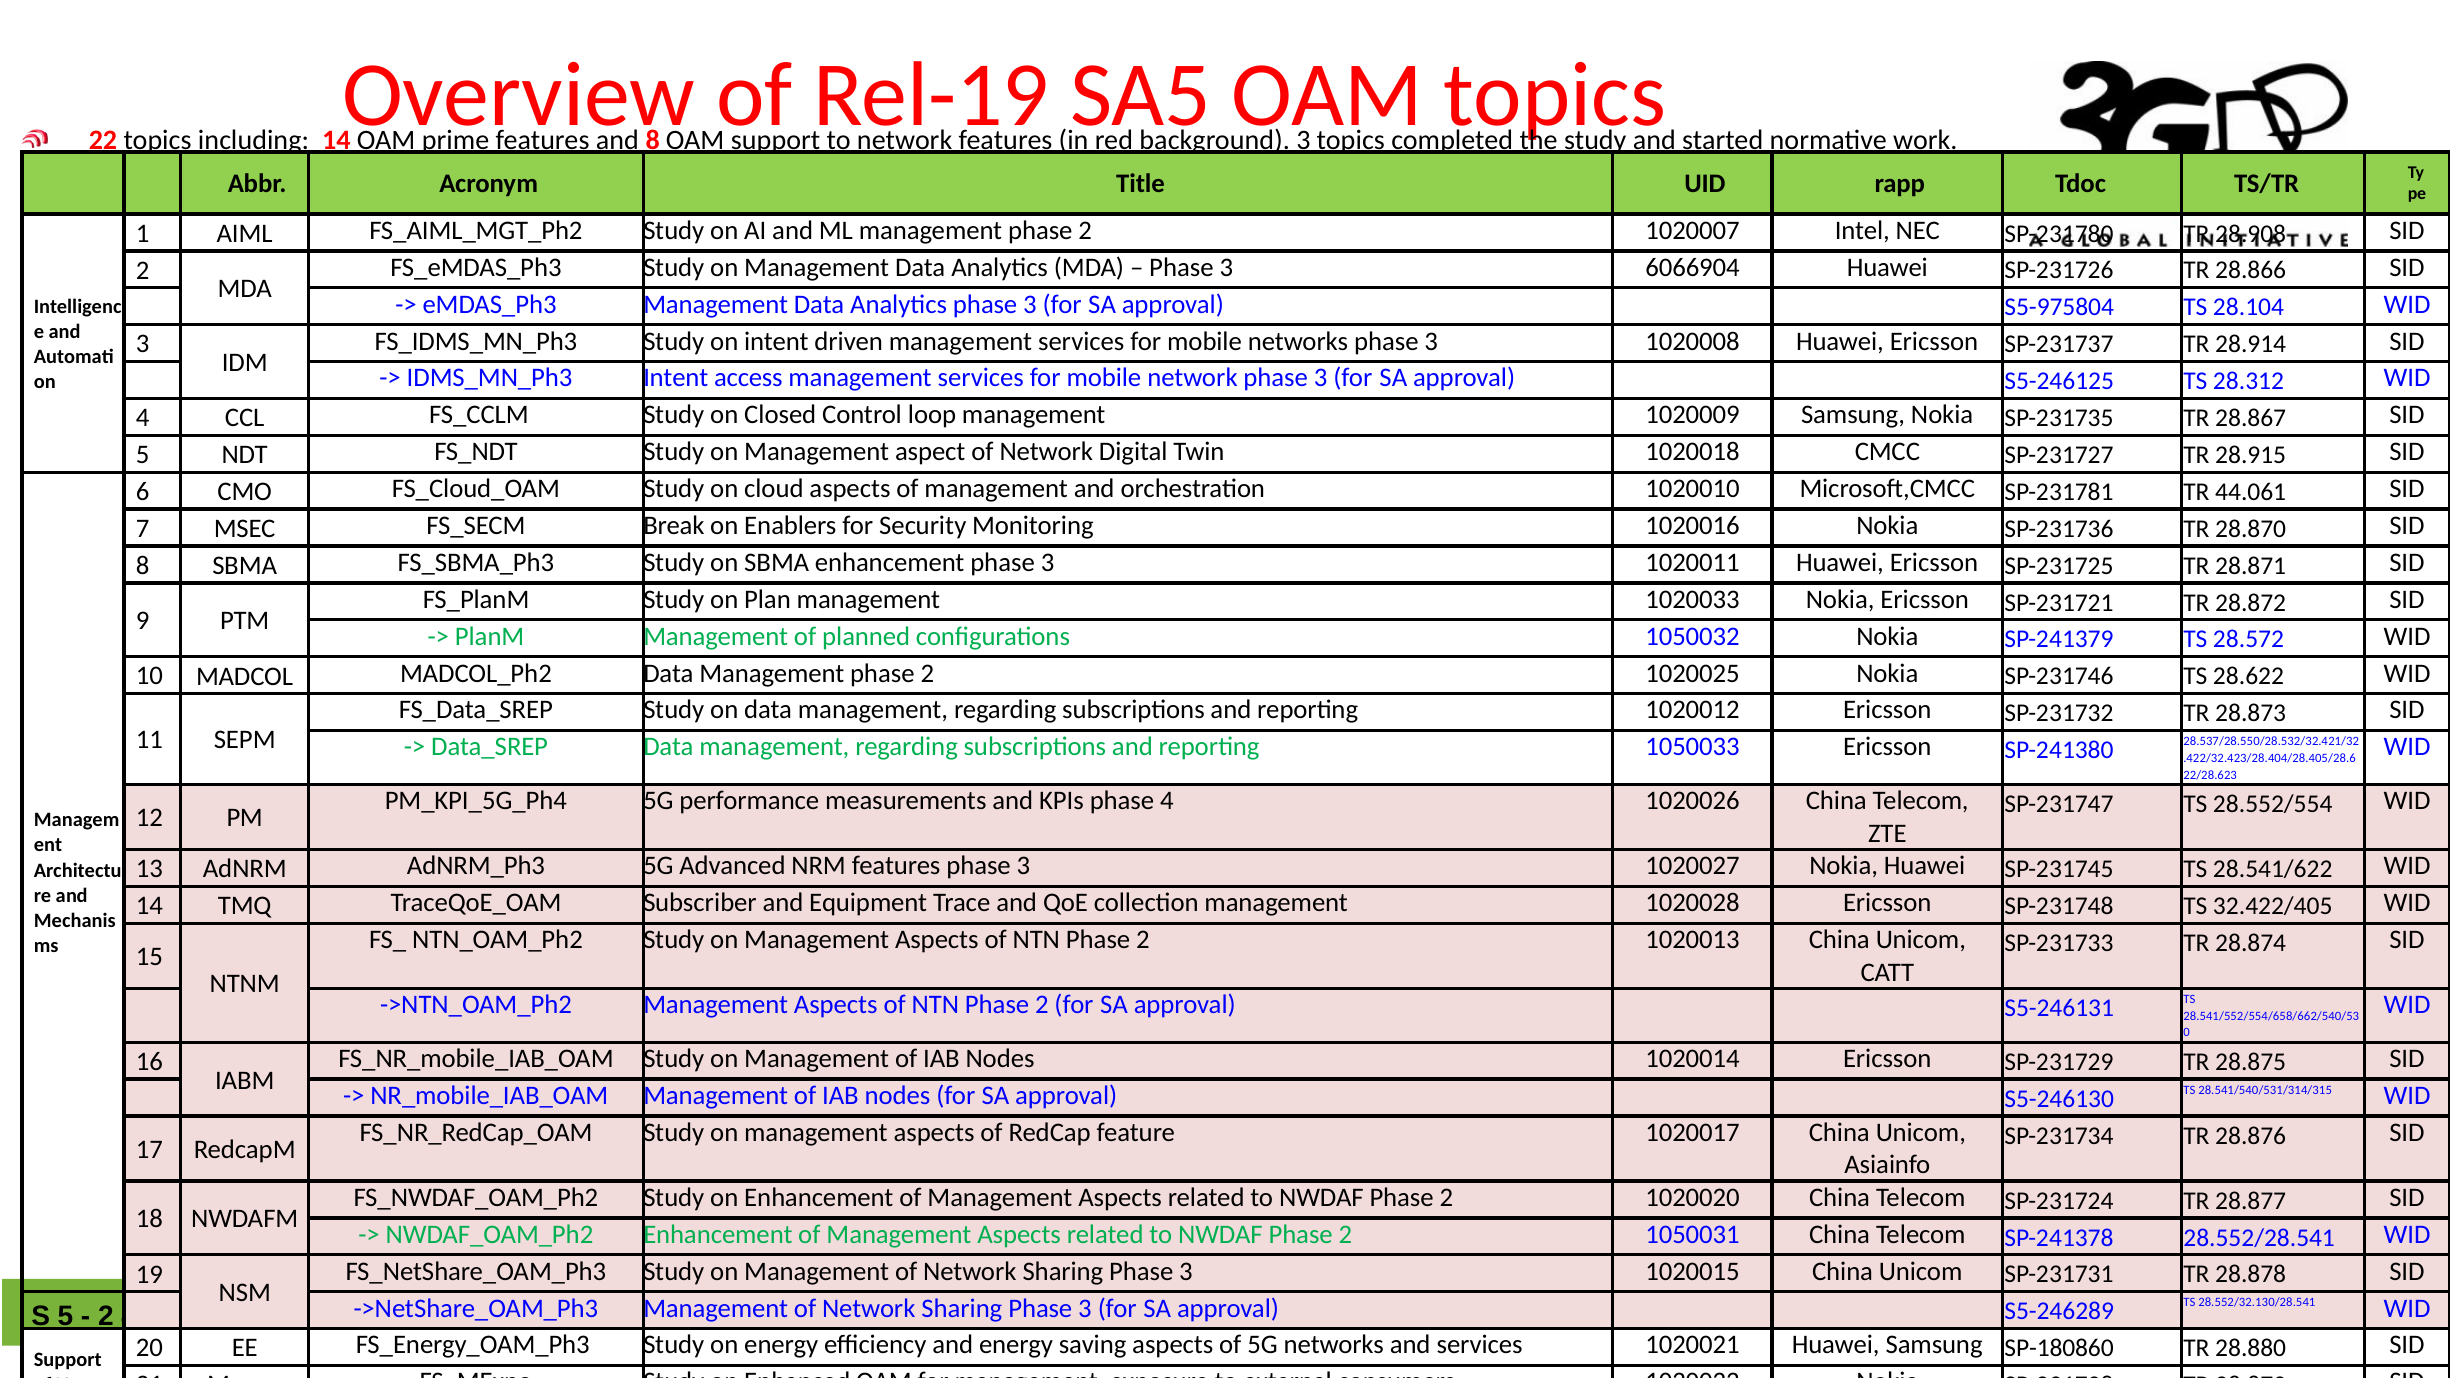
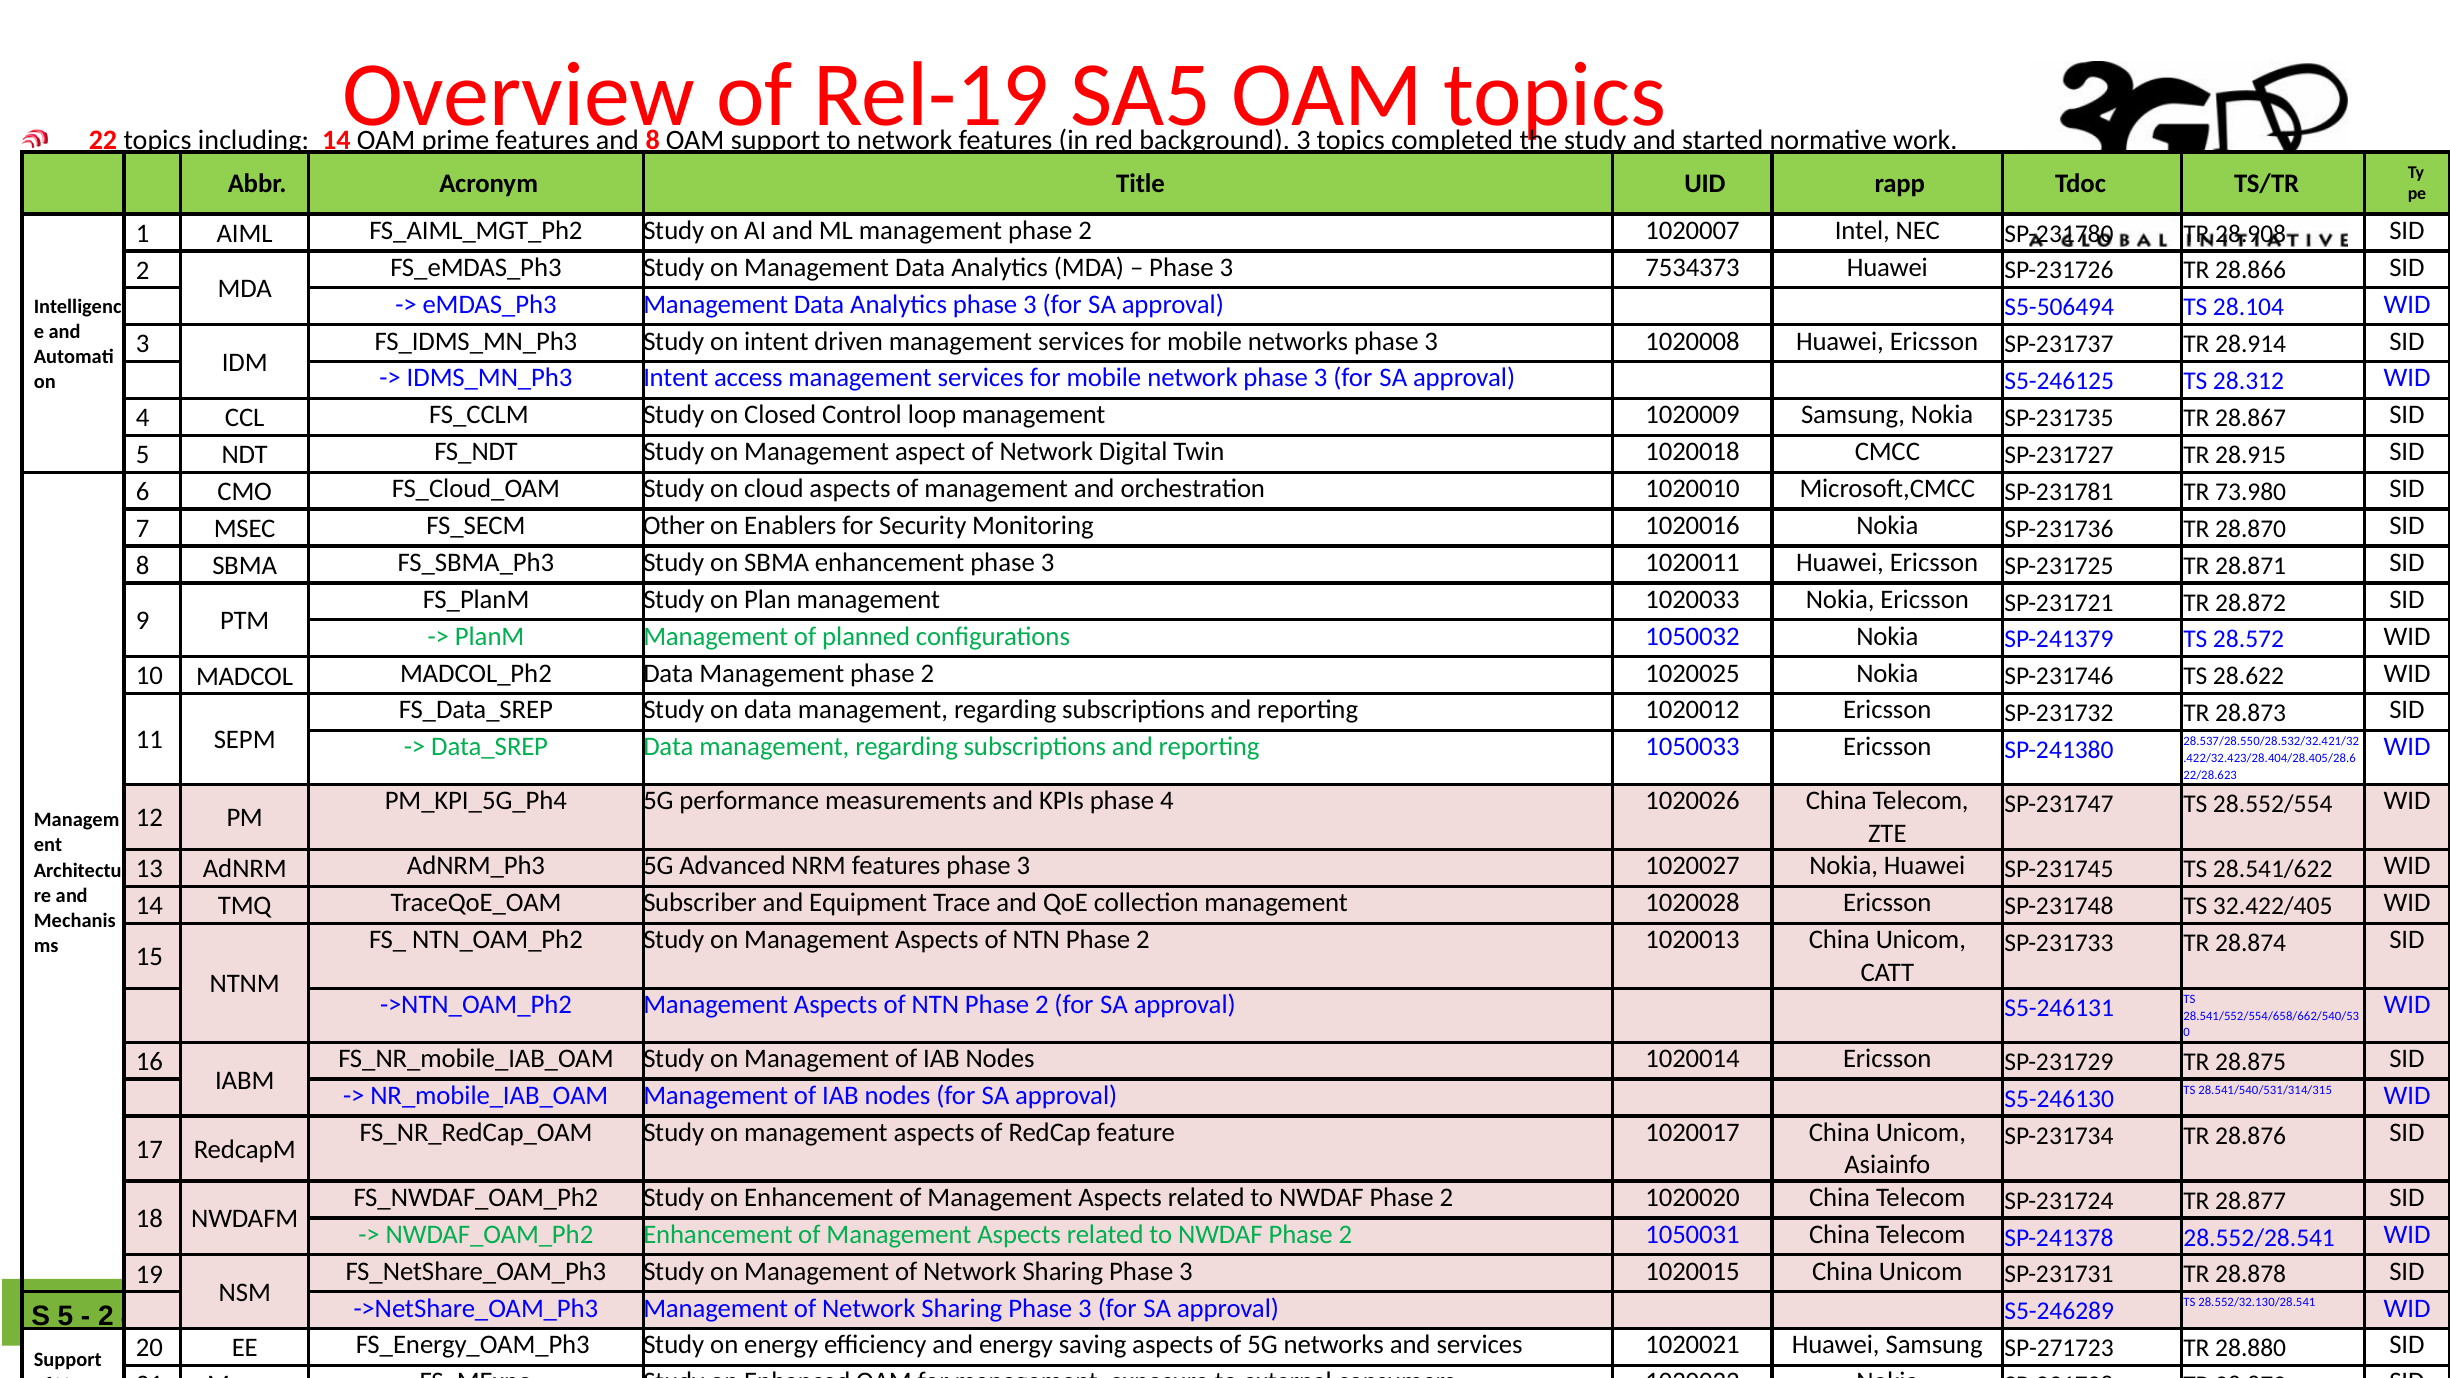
6066904: 6066904 -> 7534373
S5-975804: S5-975804 -> S5-506494
44.061: 44.061 -> 73.980
Break: Break -> Other
SP-180860: SP-180860 -> SP-271723
